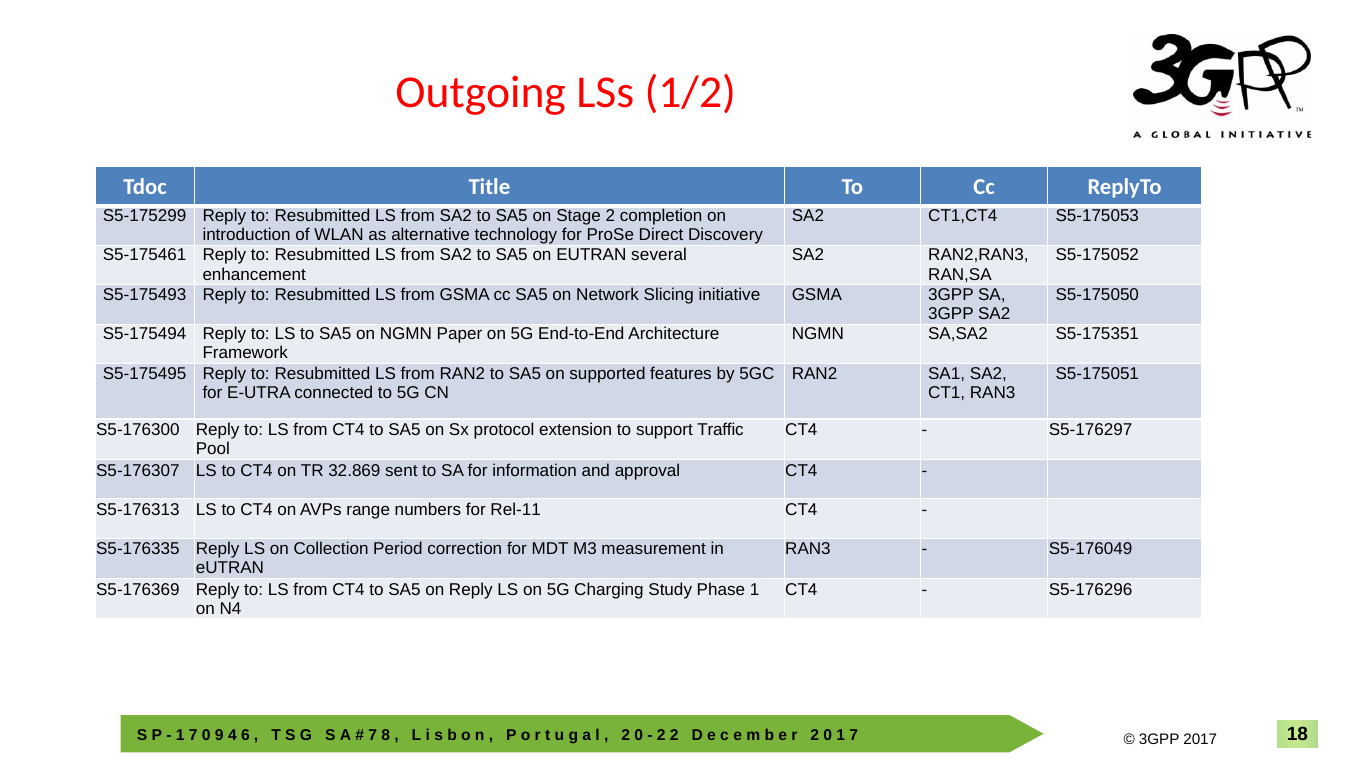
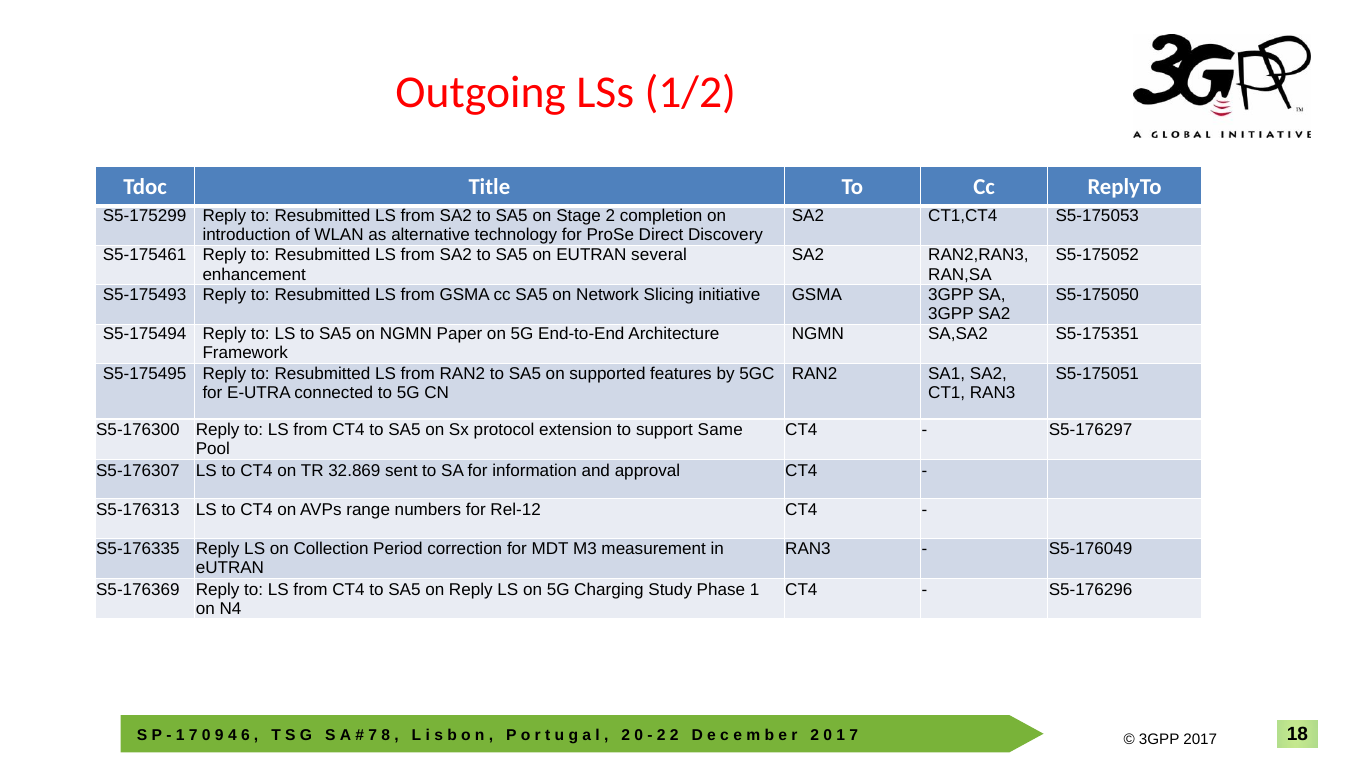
Traffic: Traffic -> Same
Rel-11: Rel-11 -> Rel-12
